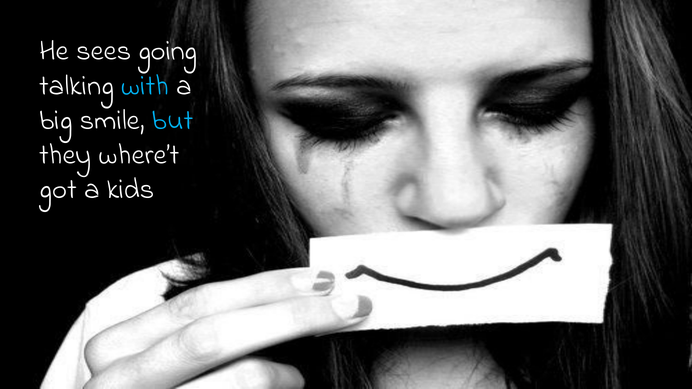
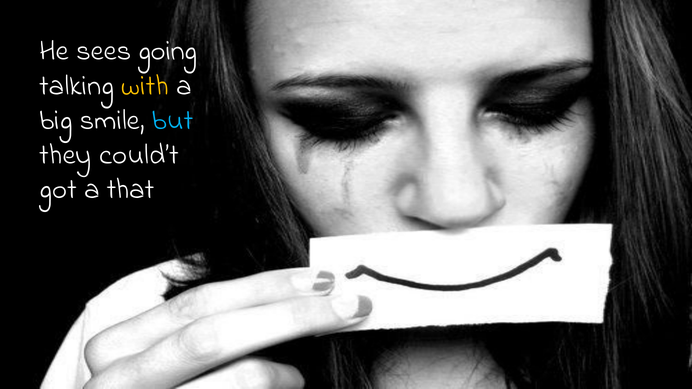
with colour: light blue -> yellow
where’t: where’t -> could’t
kids: kids -> that
